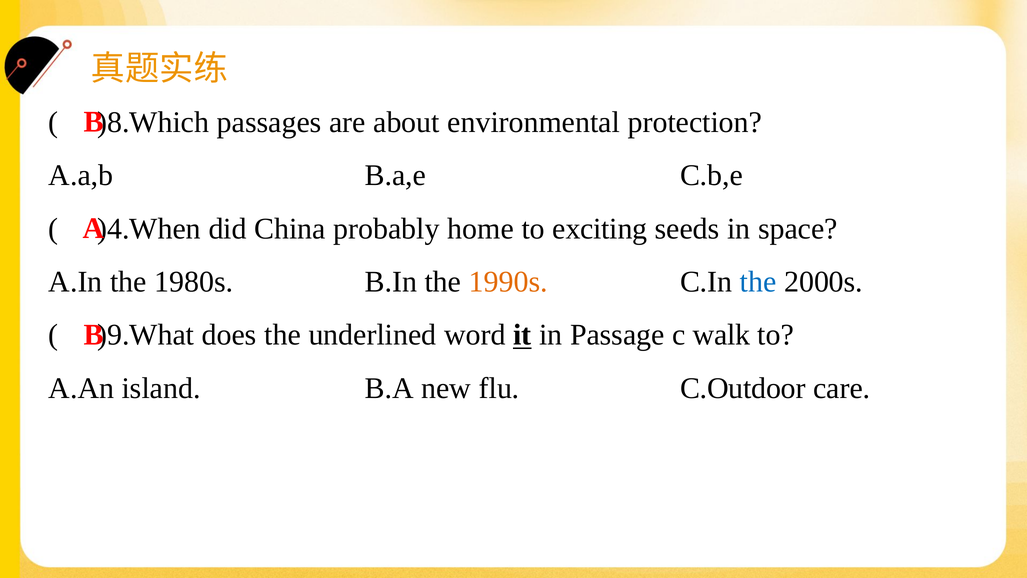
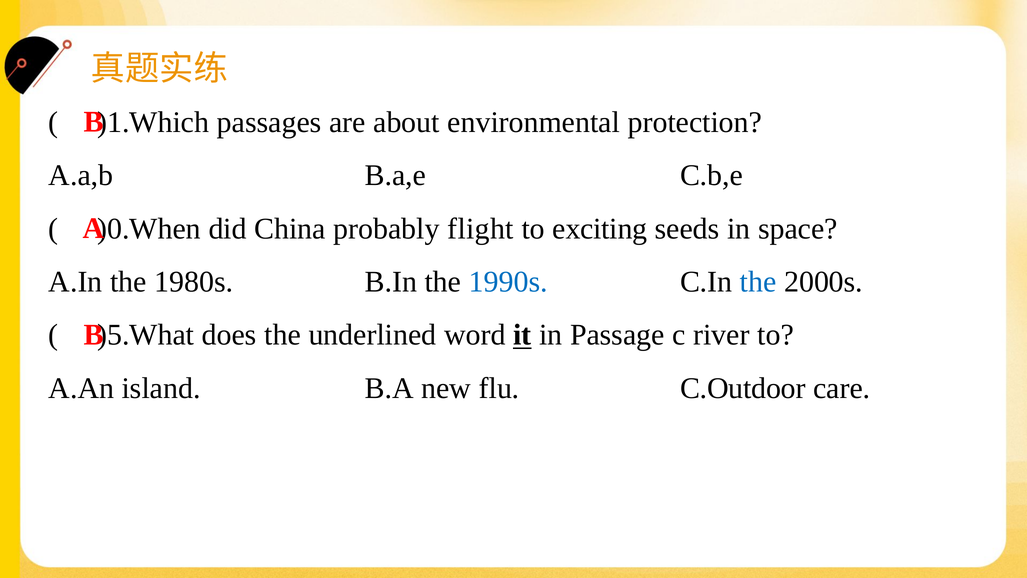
)8.Which: )8.Which -> )1.Which
)4.When: )4.When -> )0.When
home: home -> flight
1990s colour: orange -> blue
)9.What: )9.What -> )5.What
walk: walk -> river
